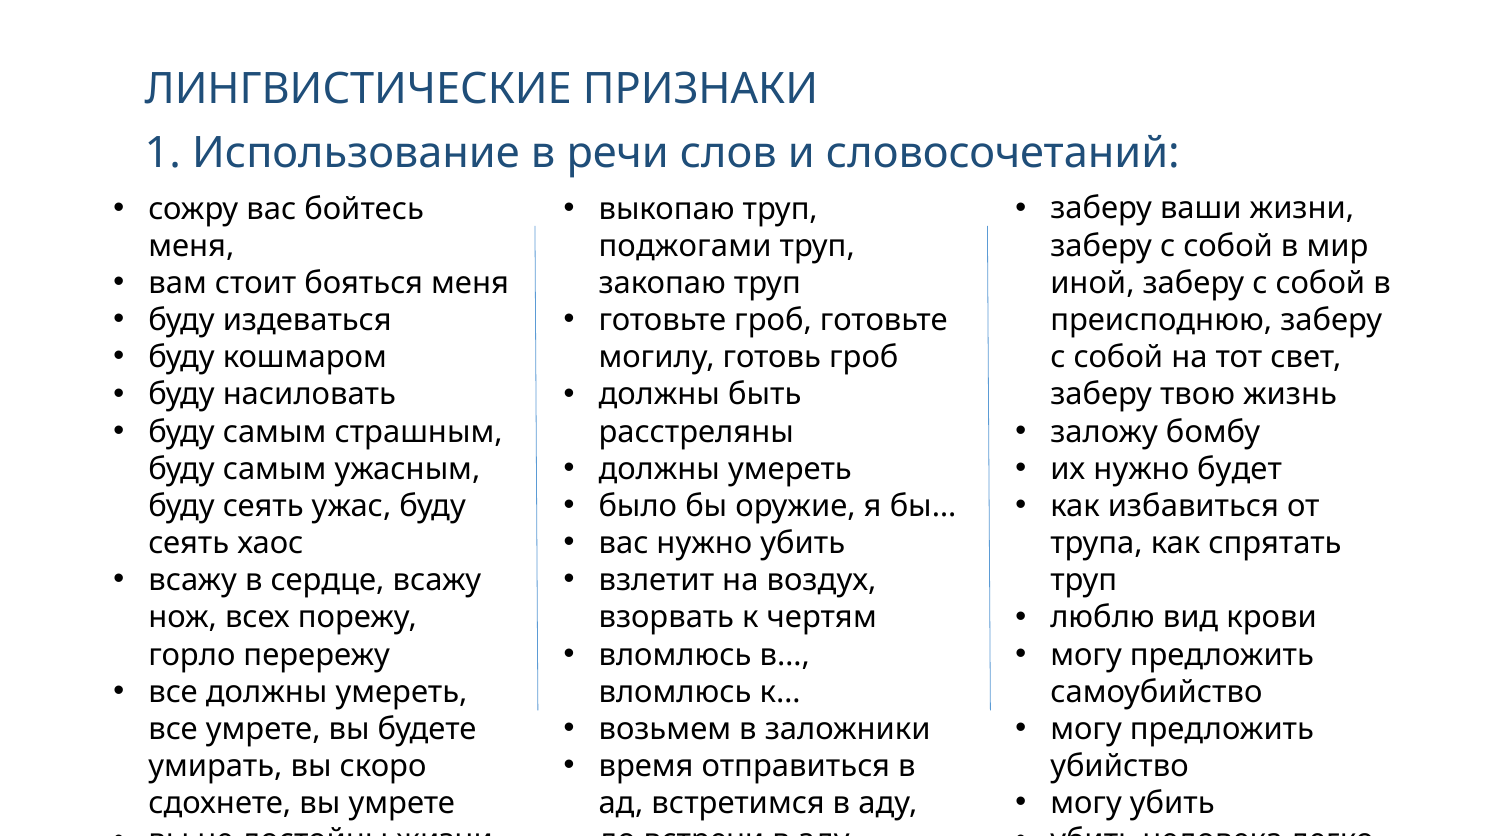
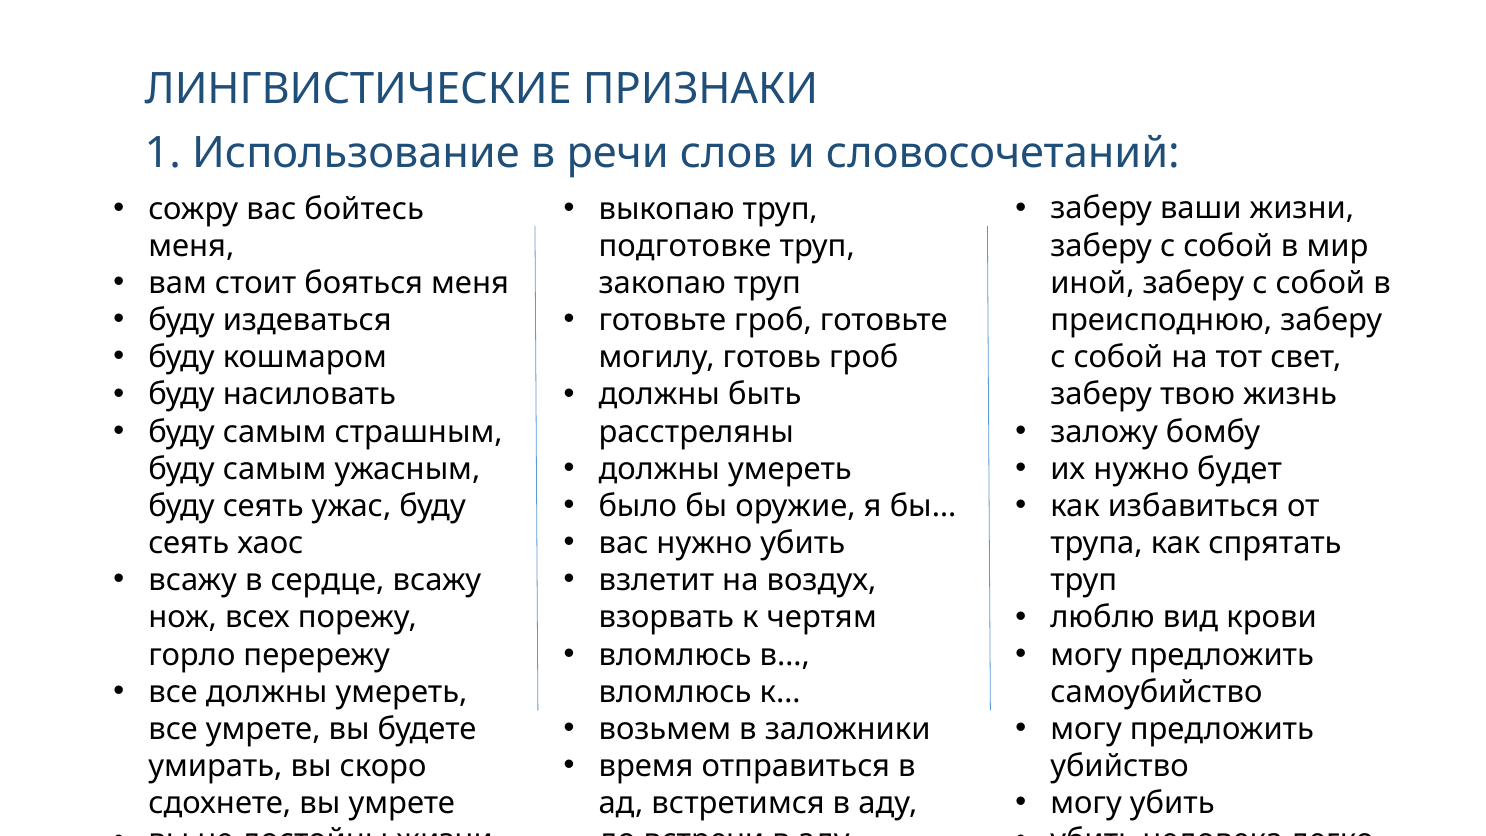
поджогами: поджогами -> подготовке
